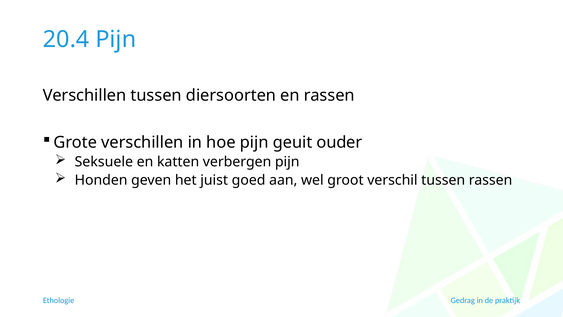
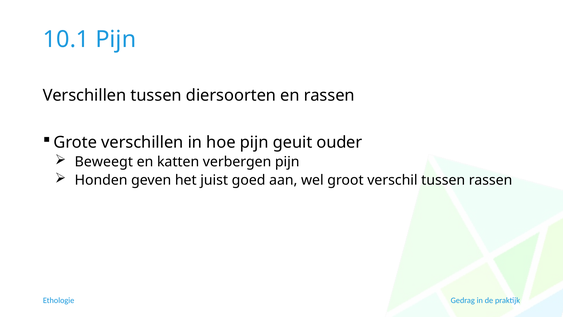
20.4: 20.4 -> 10.1
Seksuele: Seksuele -> Beweegt
